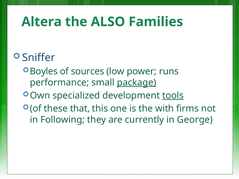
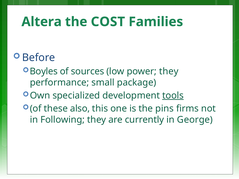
ALSO: ALSO -> COST
Sniffer: Sniffer -> Before
power runs: runs -> they
package underline: present -> none
that: that -> also
with: with -> pins
